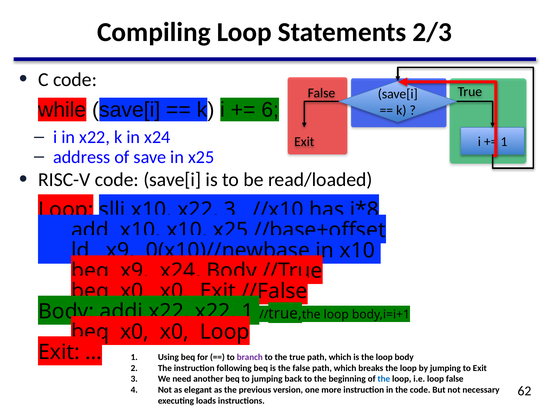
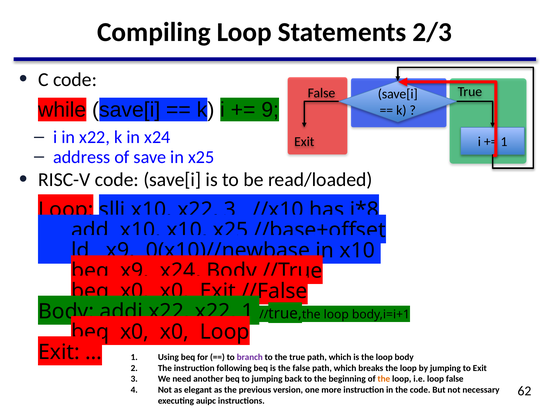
6: 6 -> 9
the at (384, 379) colour: blue -> orange
loads: loads -> auipc
